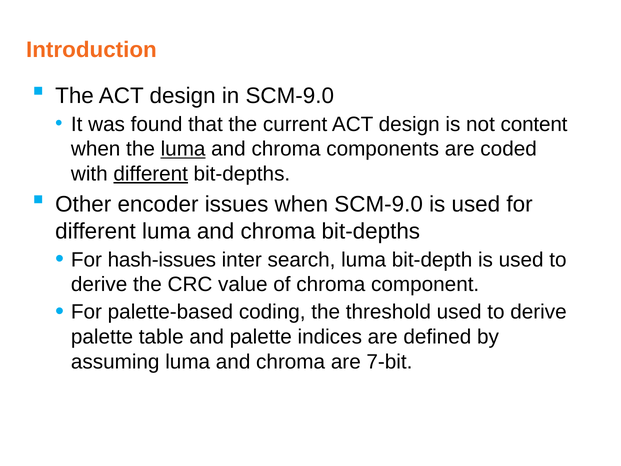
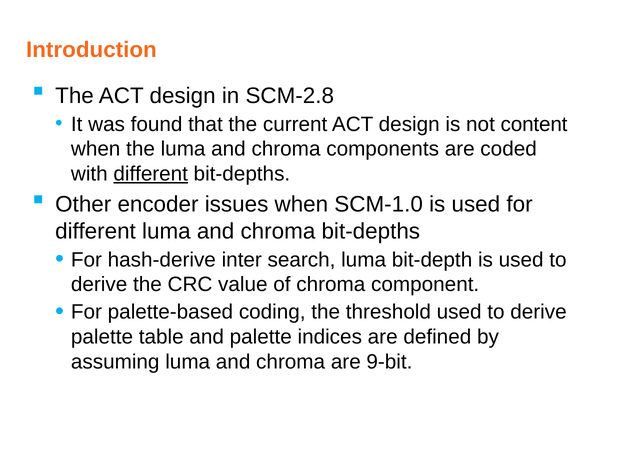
in SCM-9.0: SCM-9.0 -> SCM-2.8
luma at (183, 149) underline: present -> none
when SCM-9.0: SCM-9.0 -> SCM-1.0
hash-issues: hash-issues -> hash-derive
7-bit: 7-bit -> 9-bit
